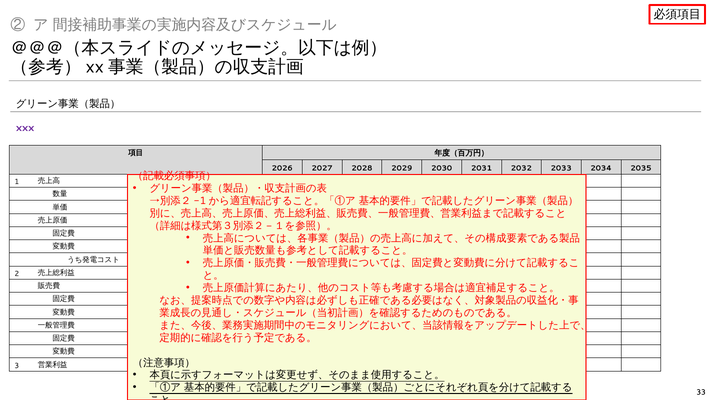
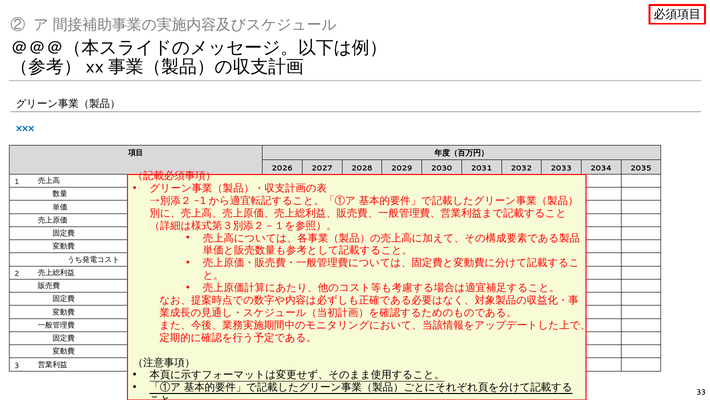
xxx colour: purple -> blue
